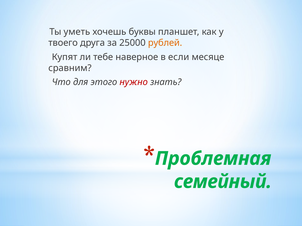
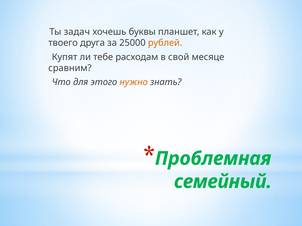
уметь: уметь -> задач
наверное: наверное -> расходам
если: если -> свой
нужно colour: red -> orange
